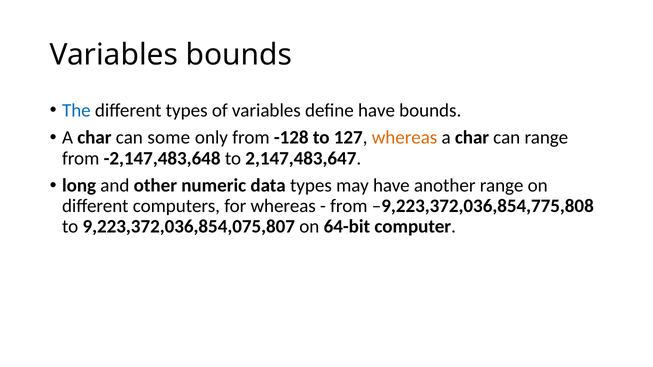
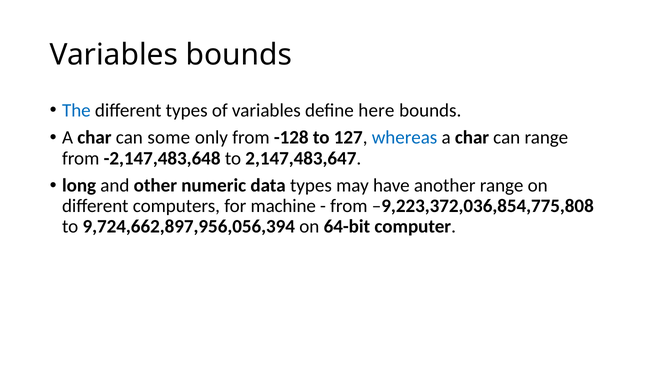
define have: have -> here
whereas at (405, 138) colour: orange -> blue
for whereas: whereas -> machine
9,223,372,036,854,075,807: 9,223,372,036,854,075,807 -> 9,724,662,897,956,056,394
